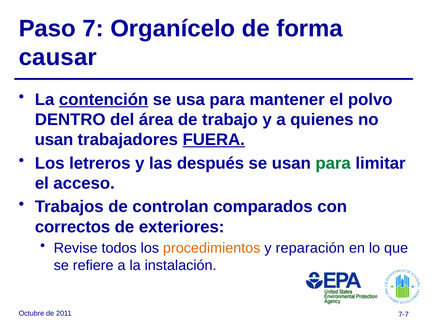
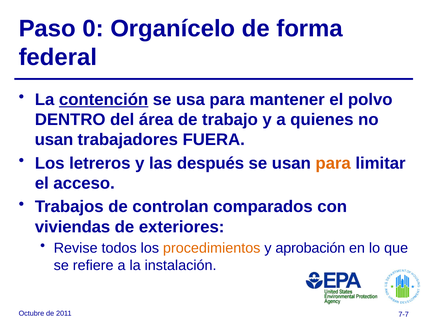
7: 7 -> 0
causar: causar -> federal
FUERA underline: present -> none
para at (333, 163) colour: green -> orange
correctos: correctos -> viviendas
reparación: reparación -> aprobación
